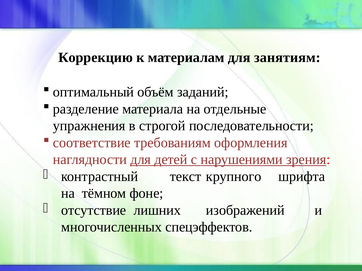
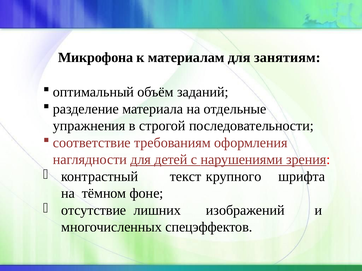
Коррекцию: Коррекцию -> Микрофона
